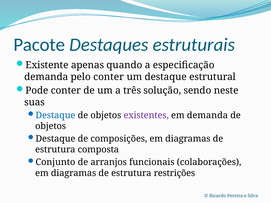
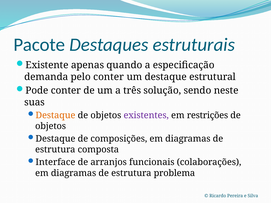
Destaque at (55, 115) colour: blue -> orange
em demanda: demanda -> restrições
Conjunto: Conjunto -> Interface
restrições: restrições -> problema
